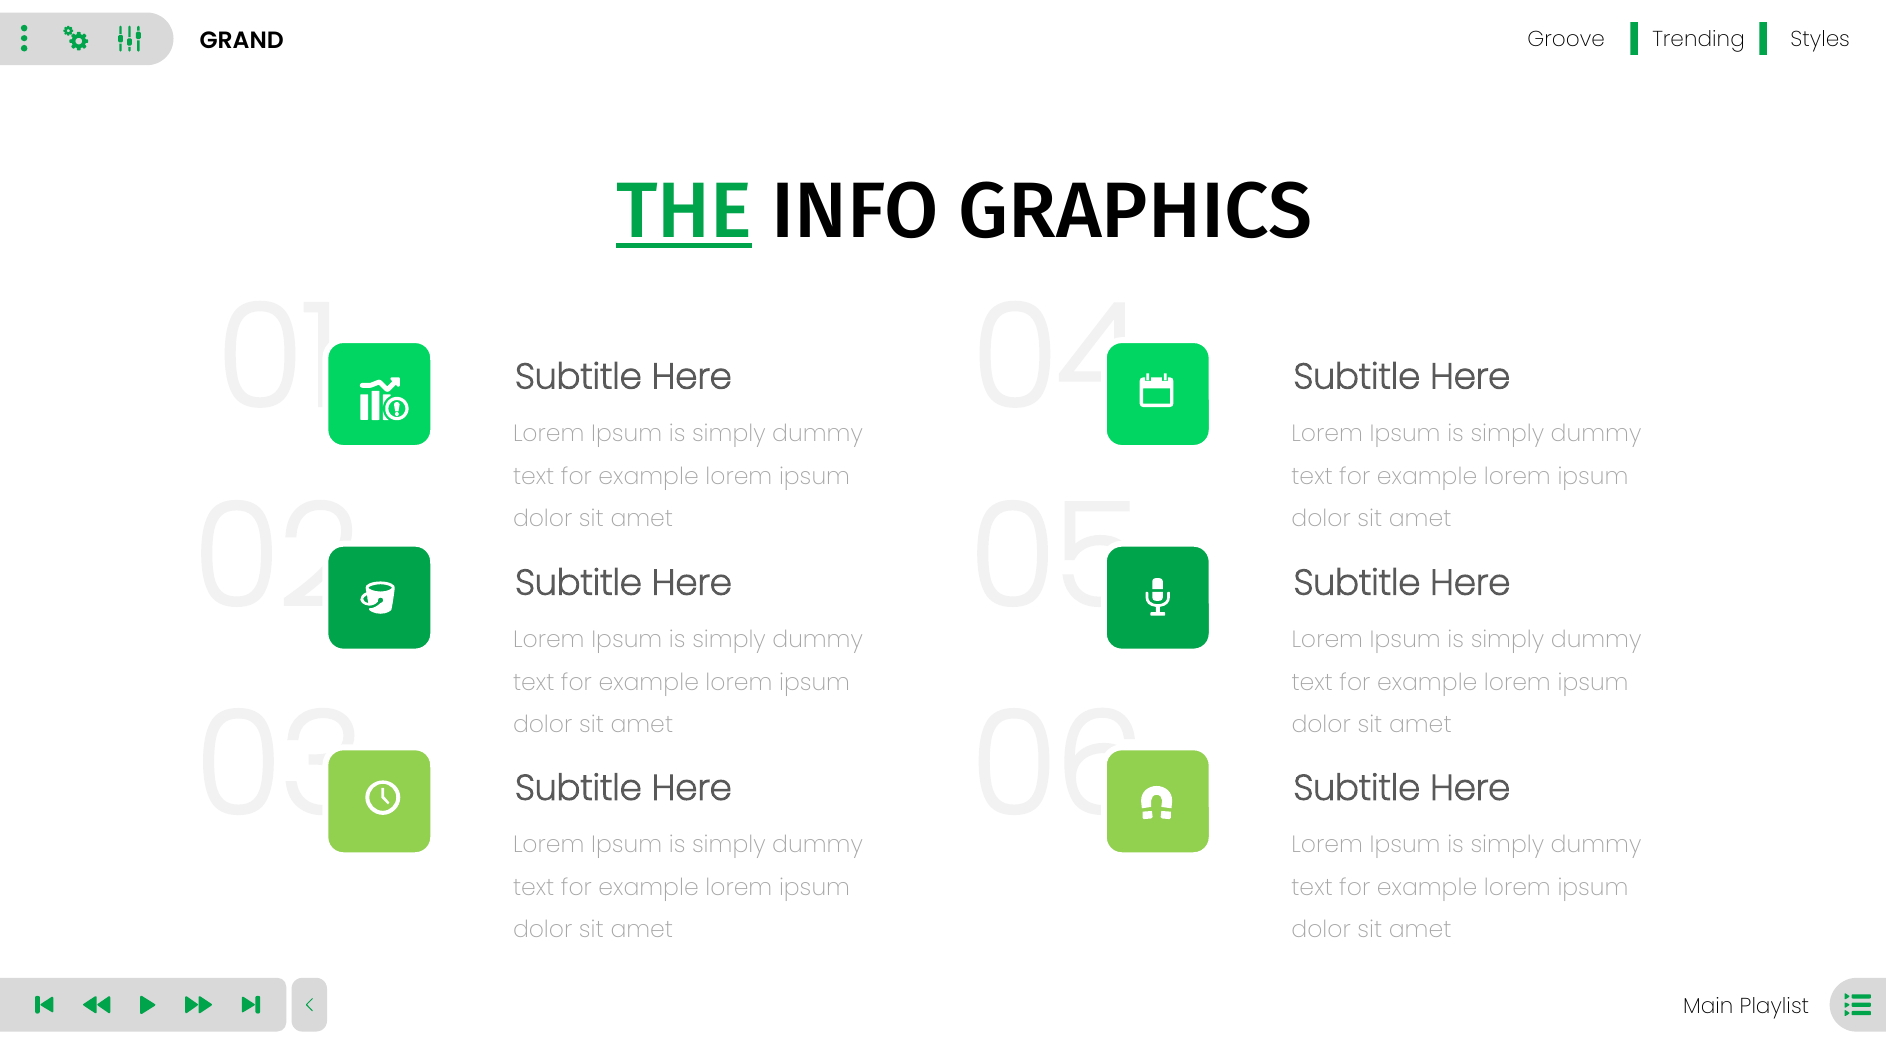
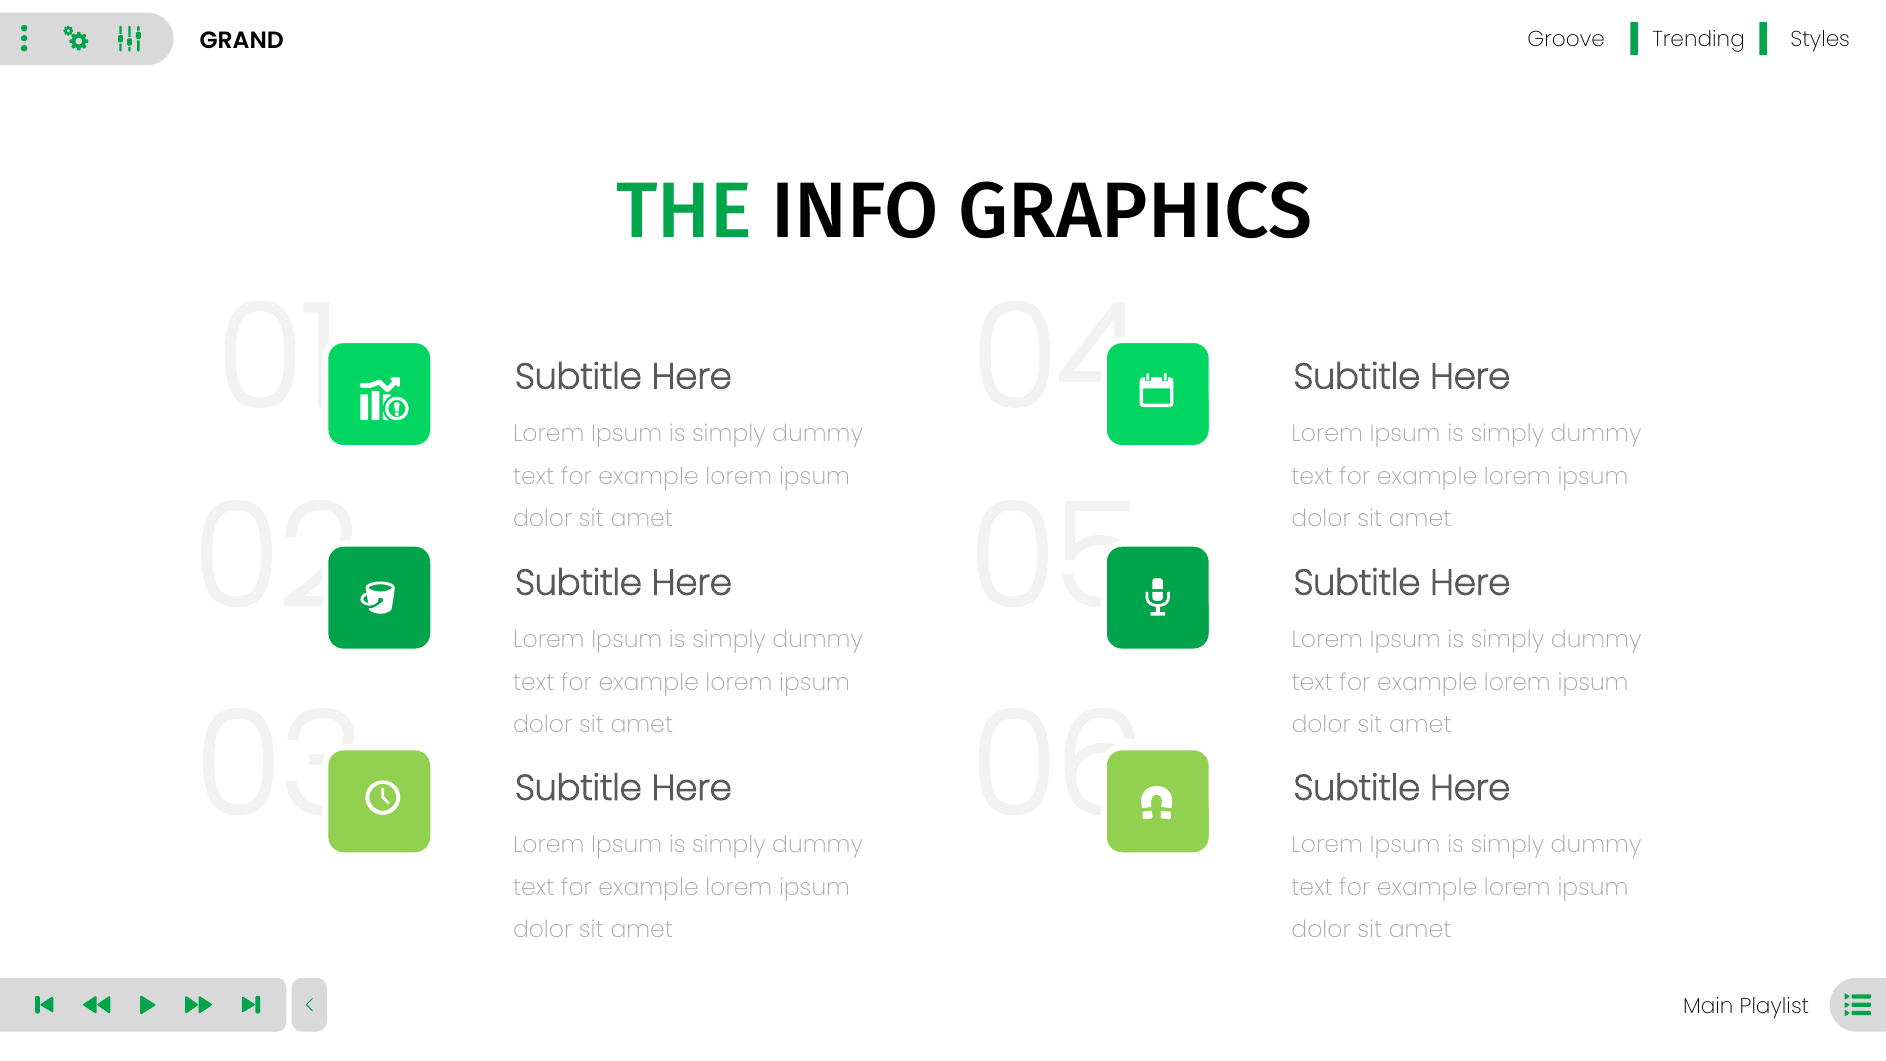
THE underline: present -> none
